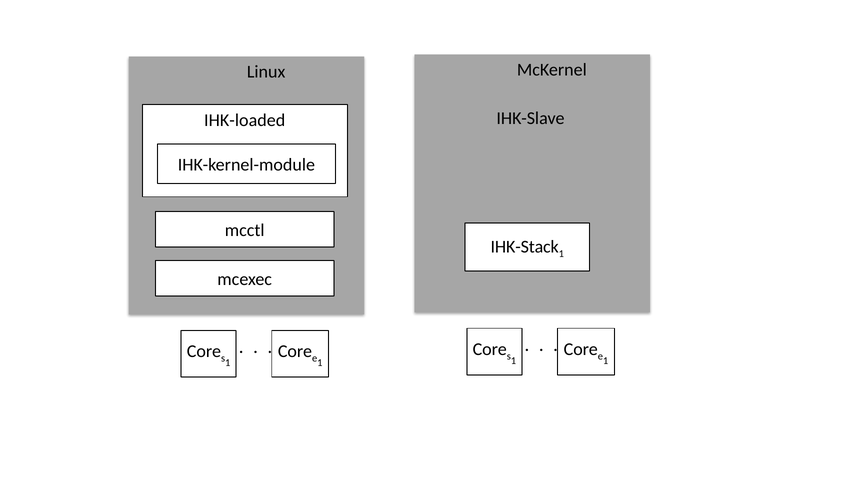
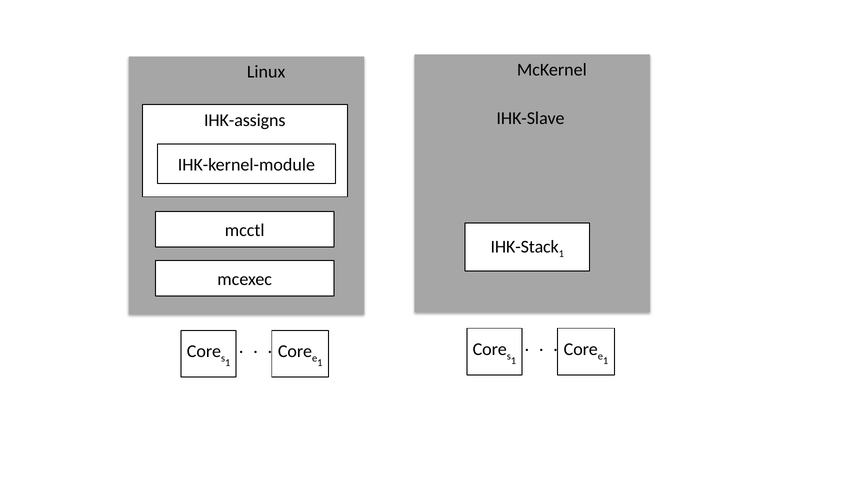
IHK-loaded: IHK-loaded -> IHK-assigns
